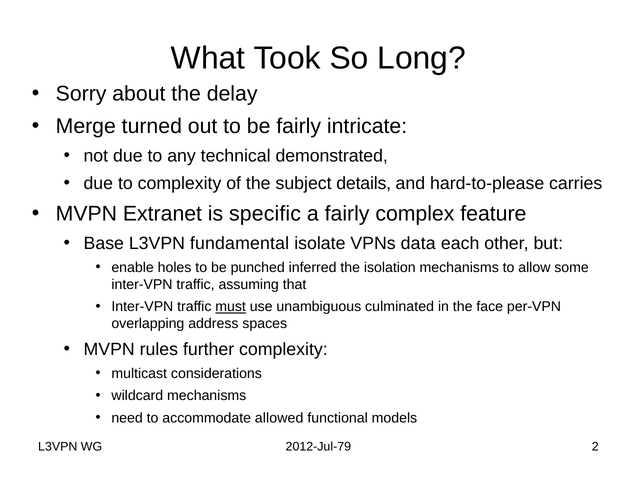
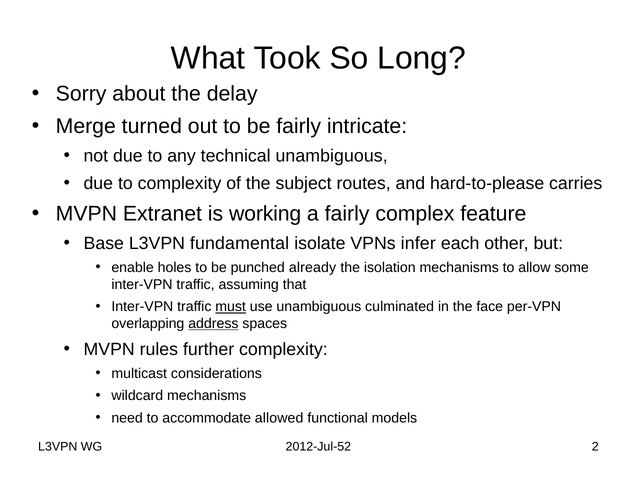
technical demonstrated: demonstrated -> unambiguous
details: details -> routes
specific: specific -> working
data: data -> infer
inferred: inferred -> already
address underline: none -> present
2012-Jul-79: 2012-Jul-79 -> 2012-Jul-52
